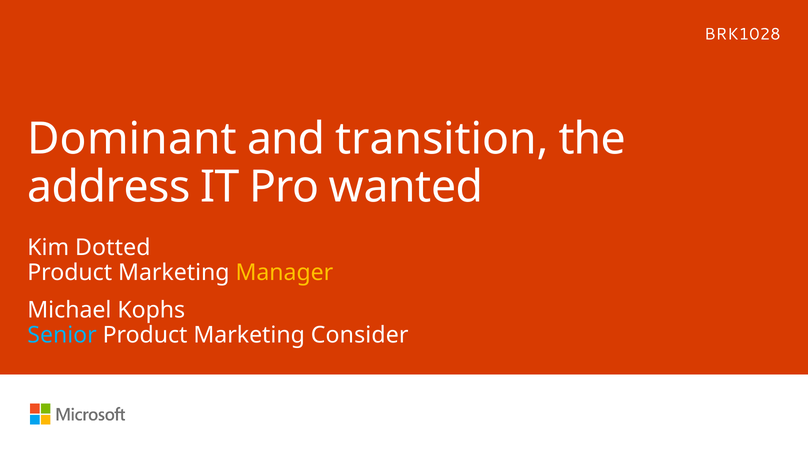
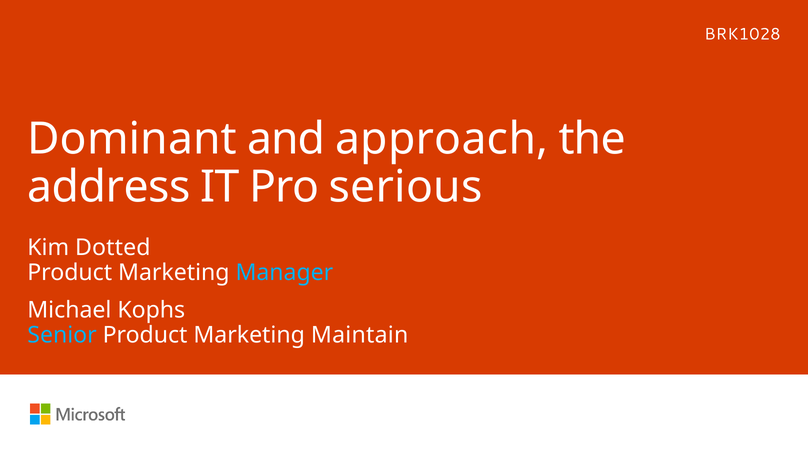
transition: transition -> approach
wanted: wanted -> serious
Manager colour: yellow -> light blue
Consider: Consider -> Maintain
